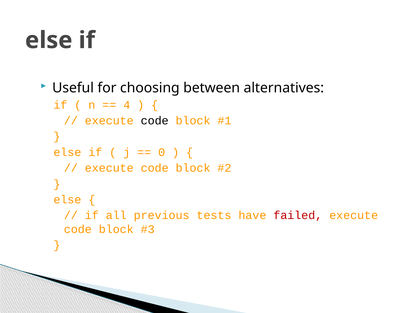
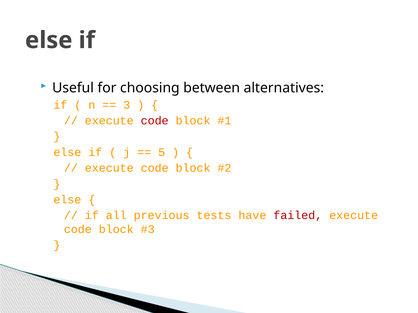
4: 4 -> 3
code at (155, 121) colour: black -> red
0: 0 -> 5
